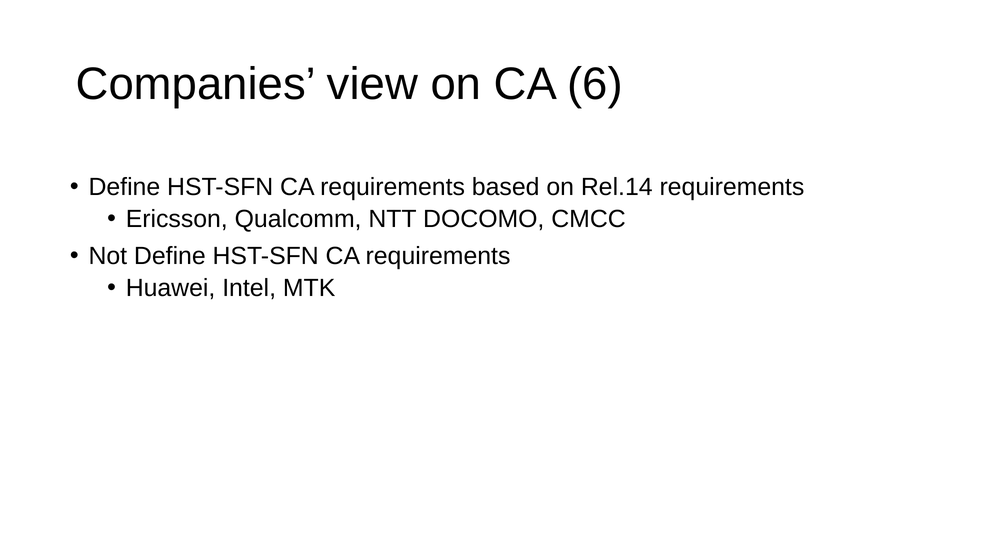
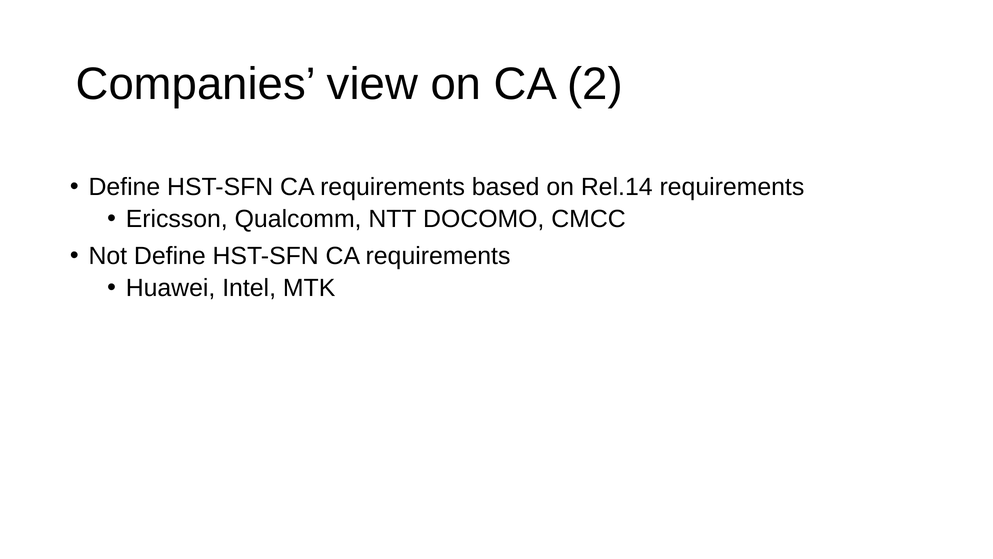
6: 6 -> 2
